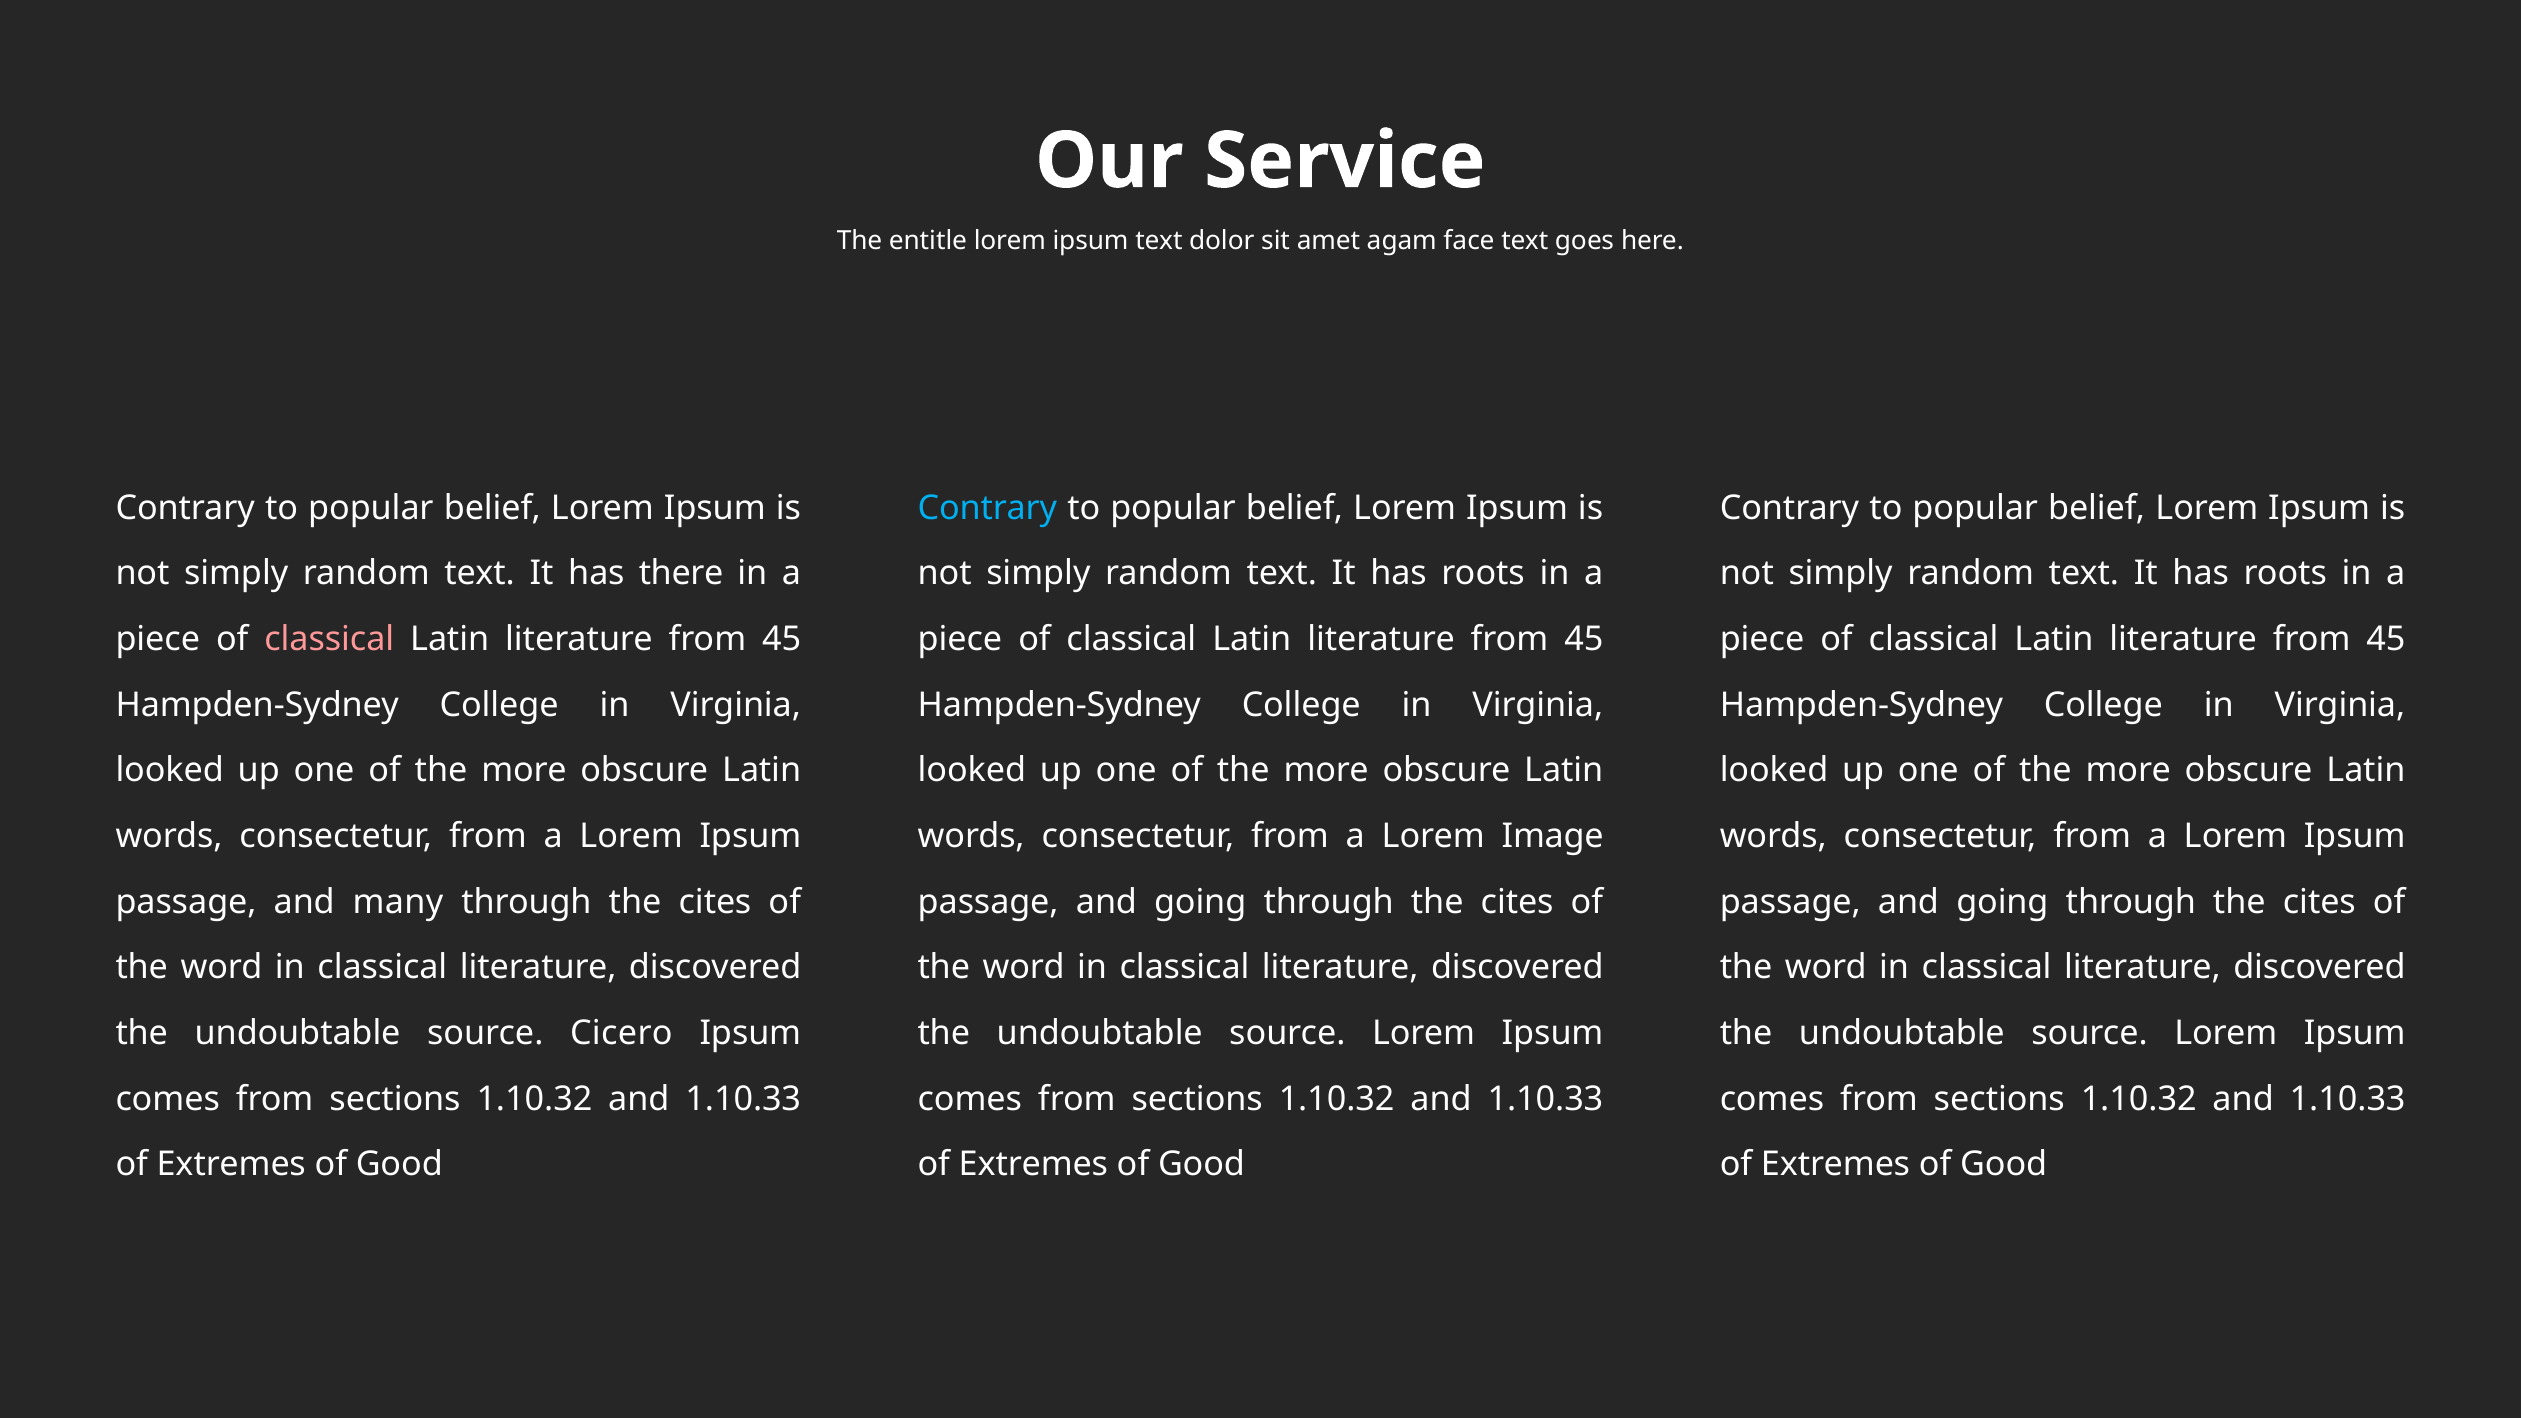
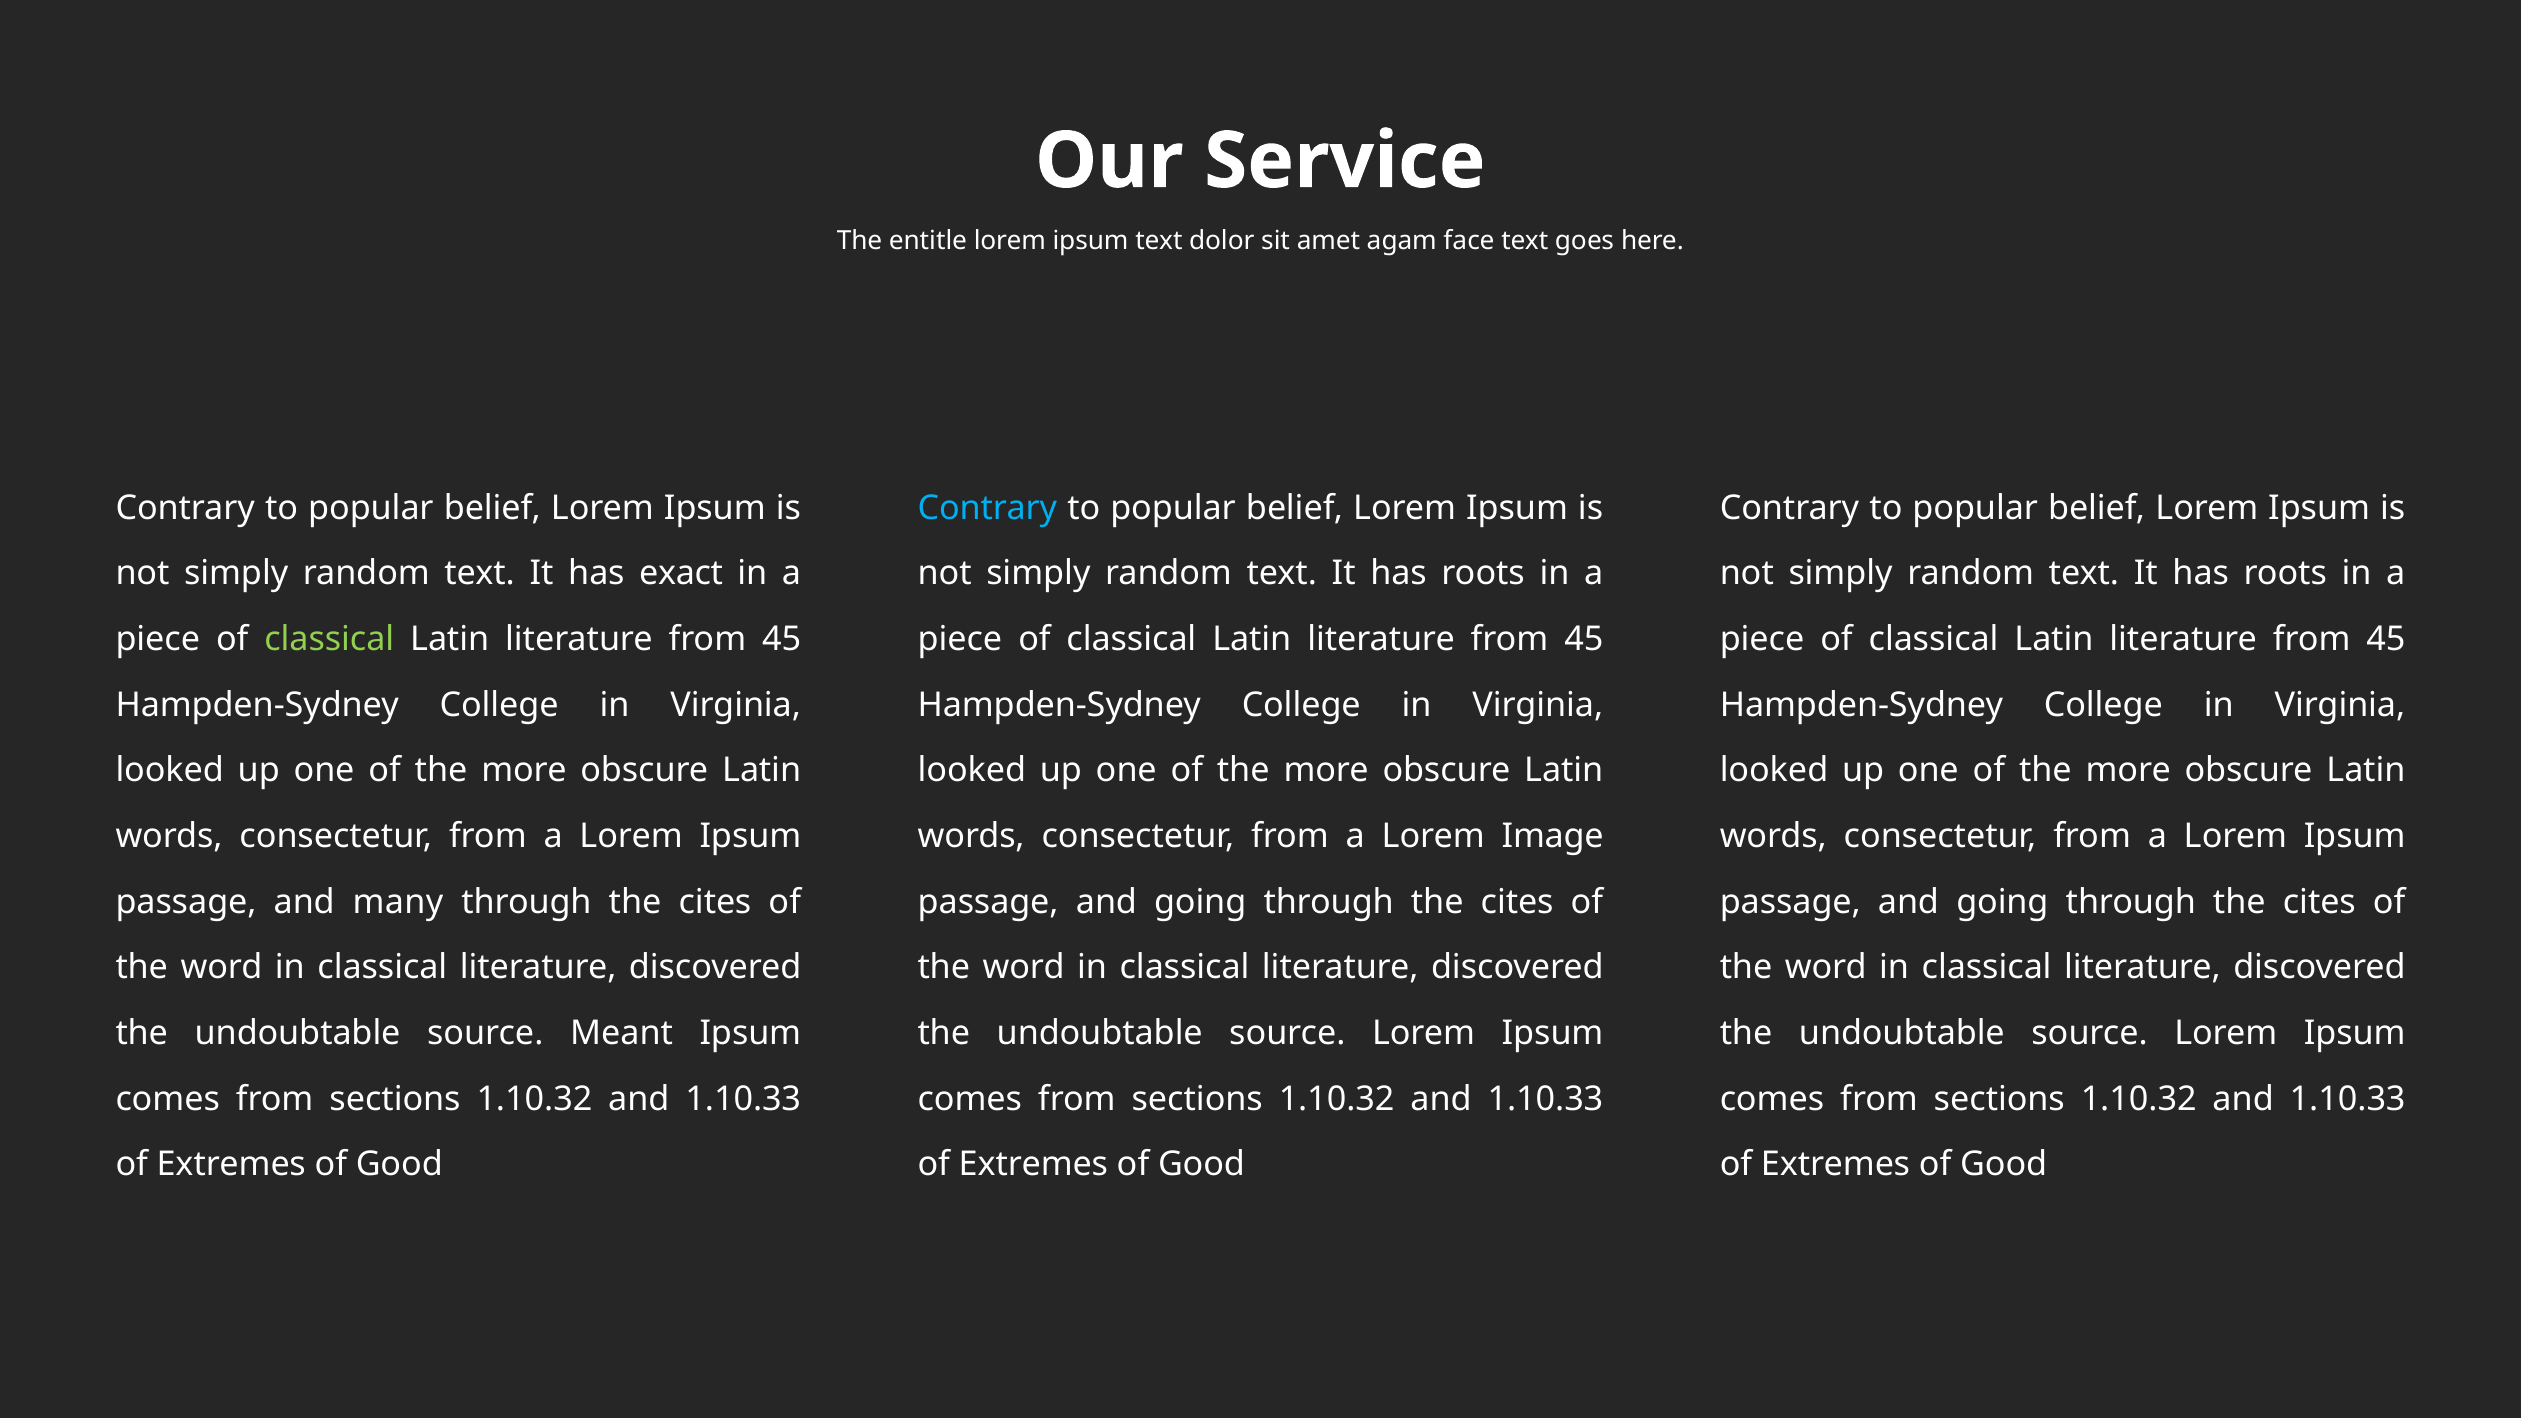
there: there -> exact
classical at (329, 639) colour: pink -> light green
Cicero: Cicero -> Meant
